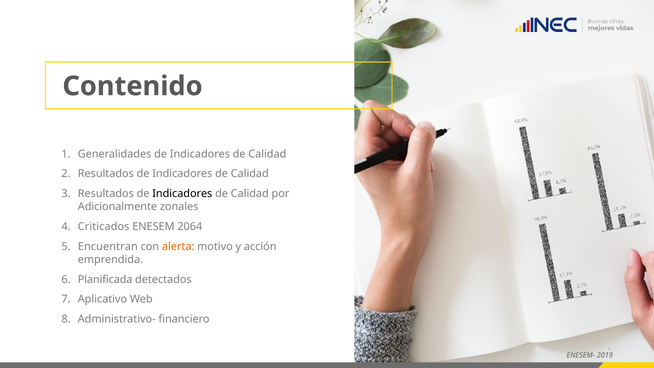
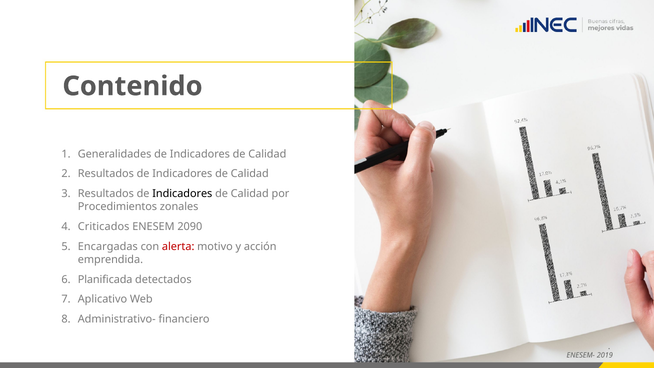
Adicionalmente: Adicionalmente -> Procedimientos
2064: 2064 -> 2090
Encuentran: Encuentran -> Encargadas
alerta colour: orange -> red
